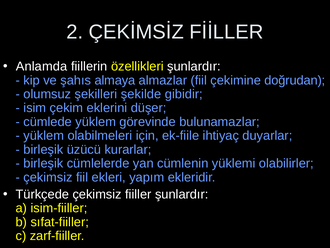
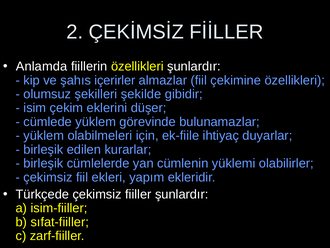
almaya: almaya -> içerirler
çekimine doğrudan: doğrudan -> özellikleri
üzücü: üzücü -> edilen
